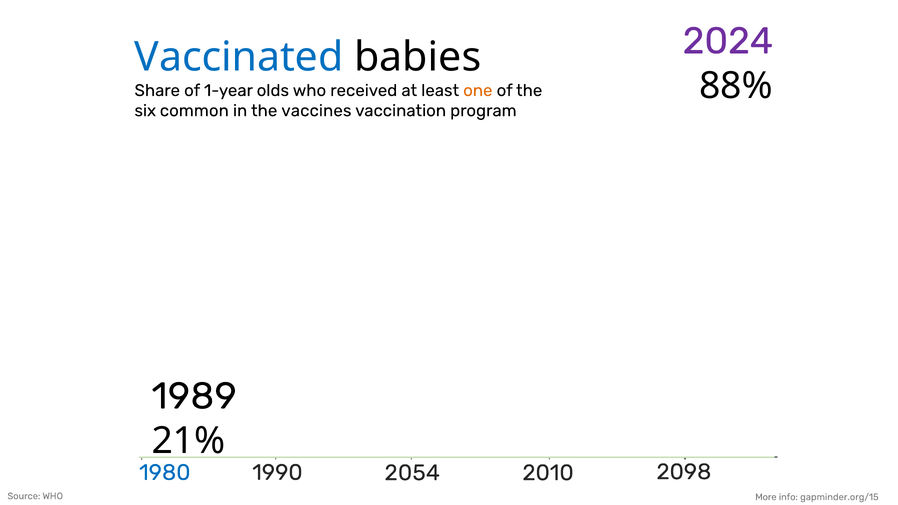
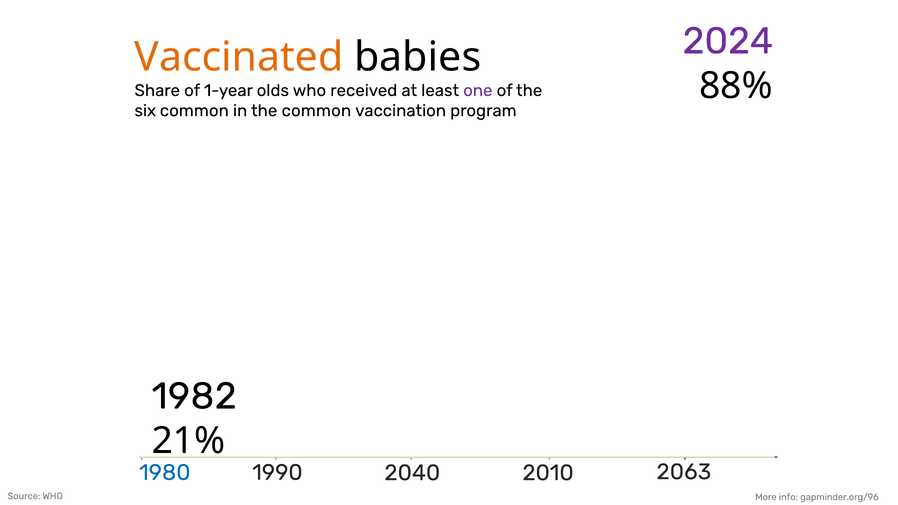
Vaccinated colour: blue -> orange
one colour: orange -> purple
the vaccines: vaccines -> common
1989: 1989 -> 1982
2054: 2054 -> 2040
2098: 2098 -> 2063
gapminder.org/15: gapminder.org/15 -> gapminder.org/96
